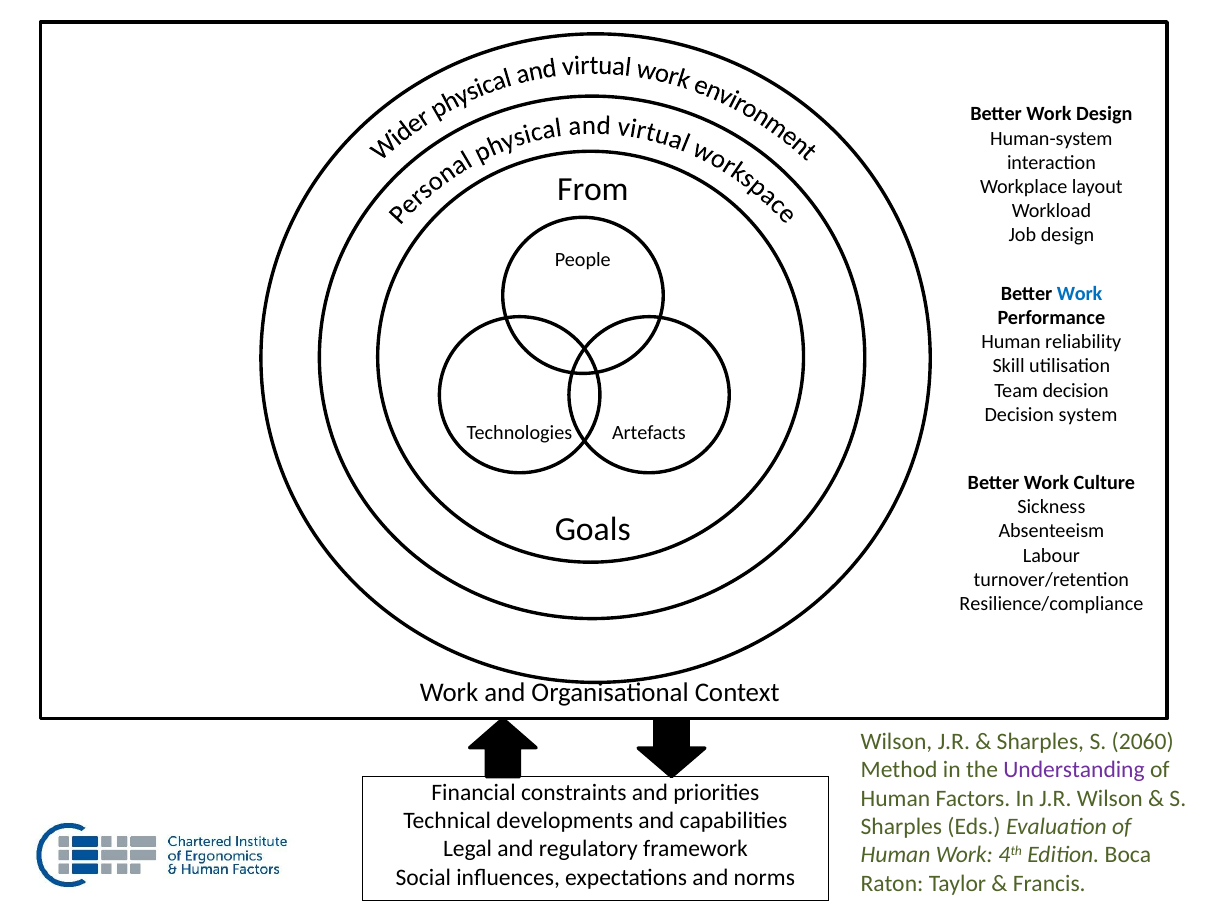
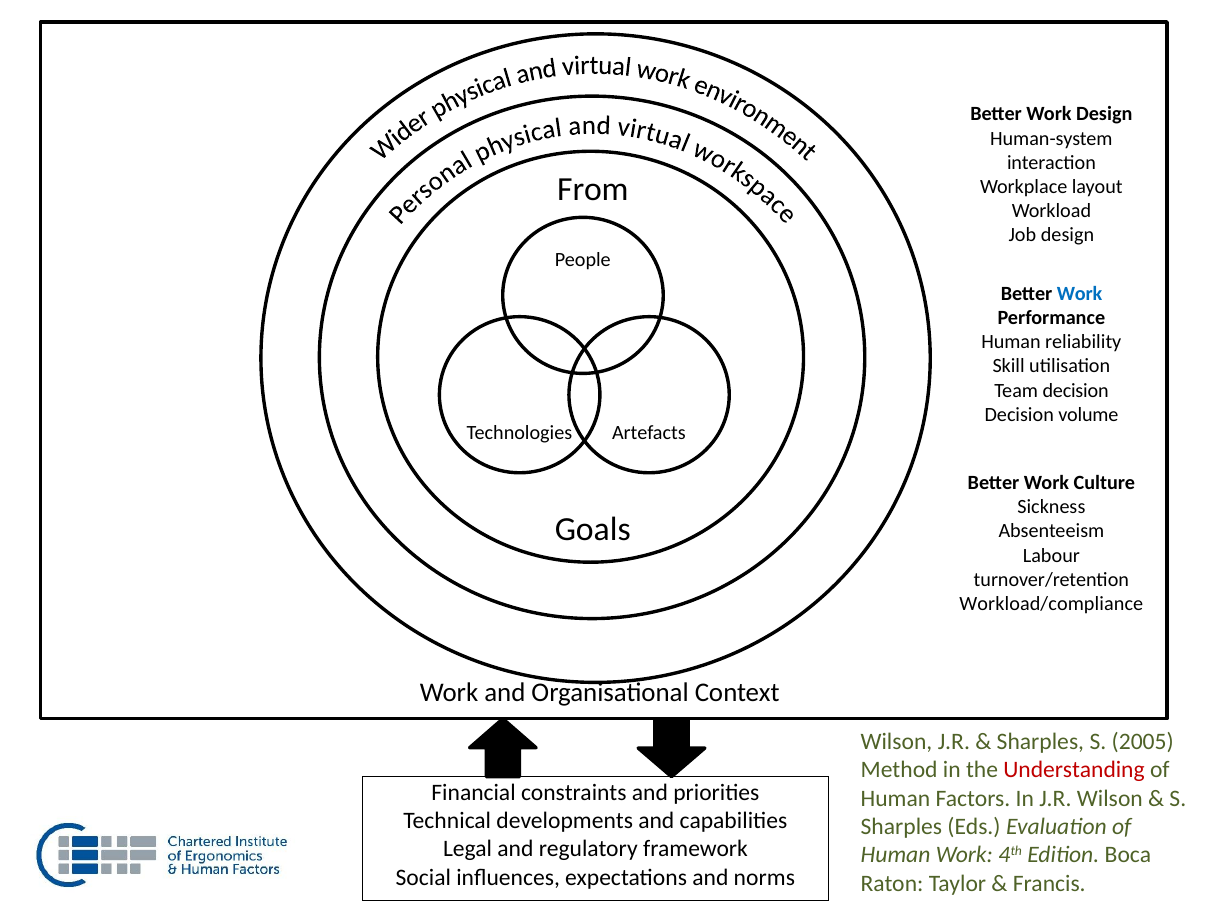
system: system -> volume
Resilience/compliance: Resilience/compliance -> Workload/compliance
2060: 2060 -> 2005
Understanding colour: purple -> red
